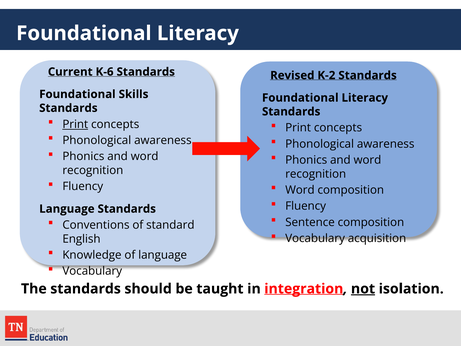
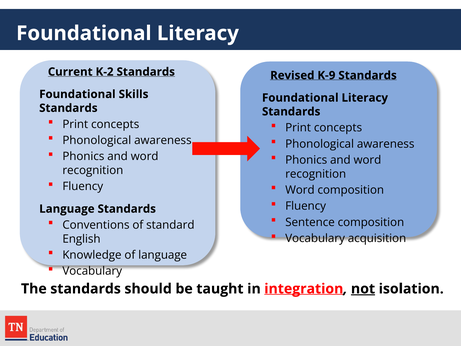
K-6: K-6 -> K-2
K-2: K-2 -> K-9
Print at (75, 124) underline: present -> none
